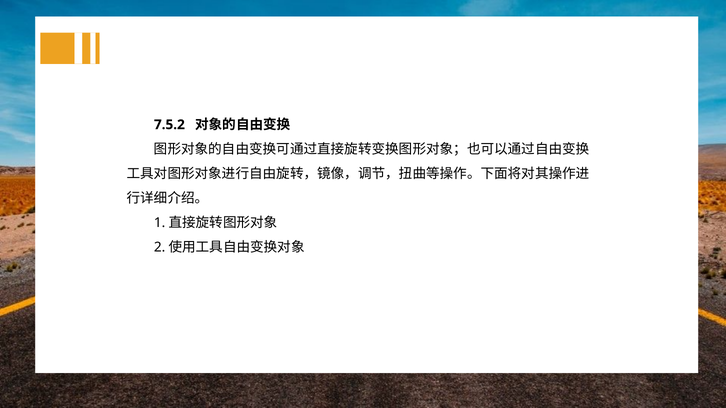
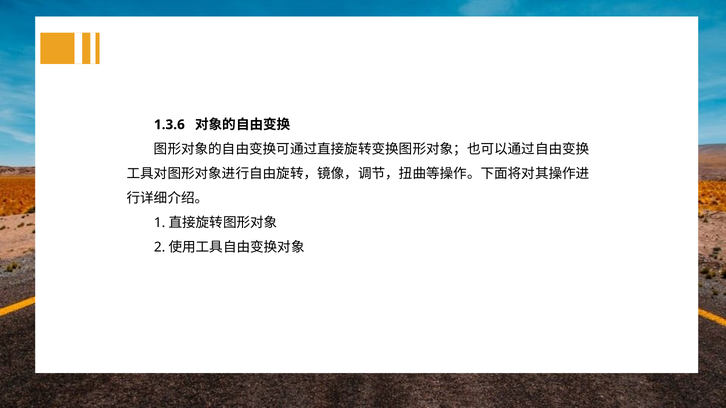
7.5.2: 7.5.2 -> 1.3.6
